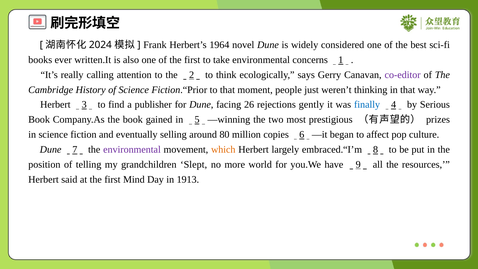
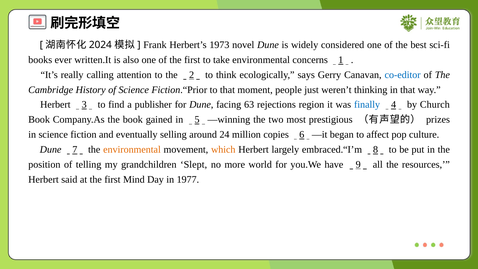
1964: 1964 -> 1973
co-editor colour: purple -> blue
26: 26 -> 63
gently: gently -> region
Serious: Serious -> Church
80: 80 -> 24
environmental at (132, 149) colour: purple -> orange
1913: 1913 -> 1977
